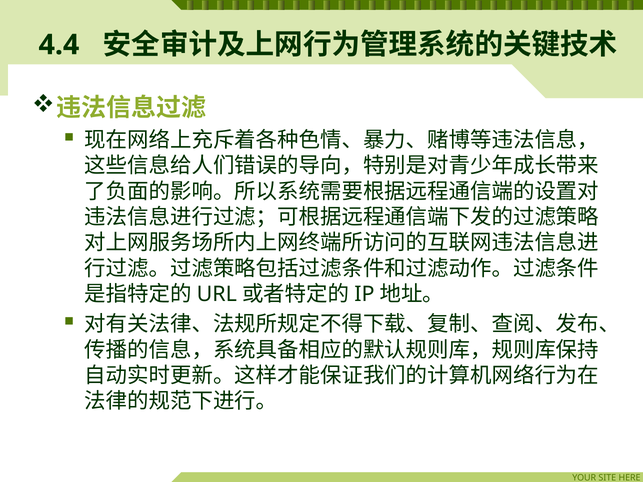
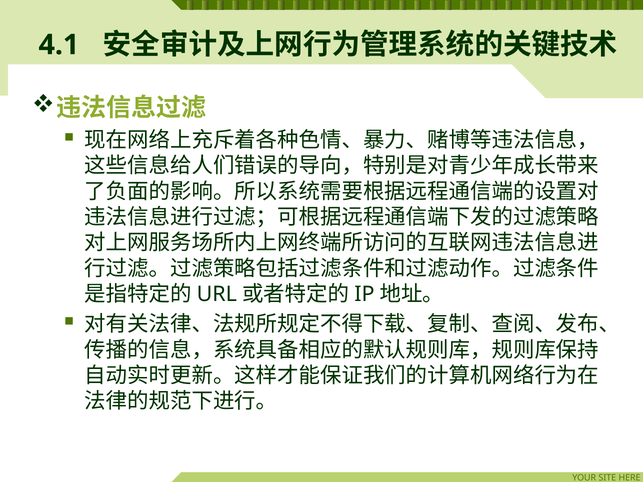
4.4: 4.4 -> 4.1
